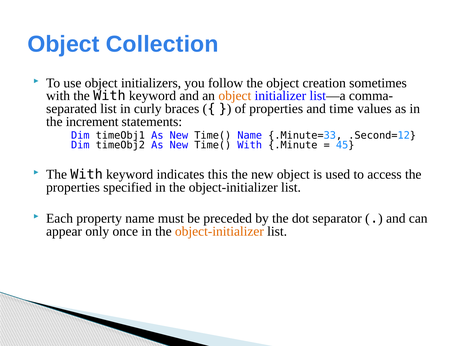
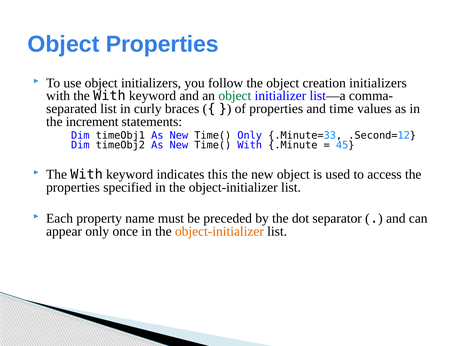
Object Collection: Collection -> Properties
creation sometimes: sometimes -> initializers
object at (235, 96) colour: orange -> green
Time( Name: Name -> Only
